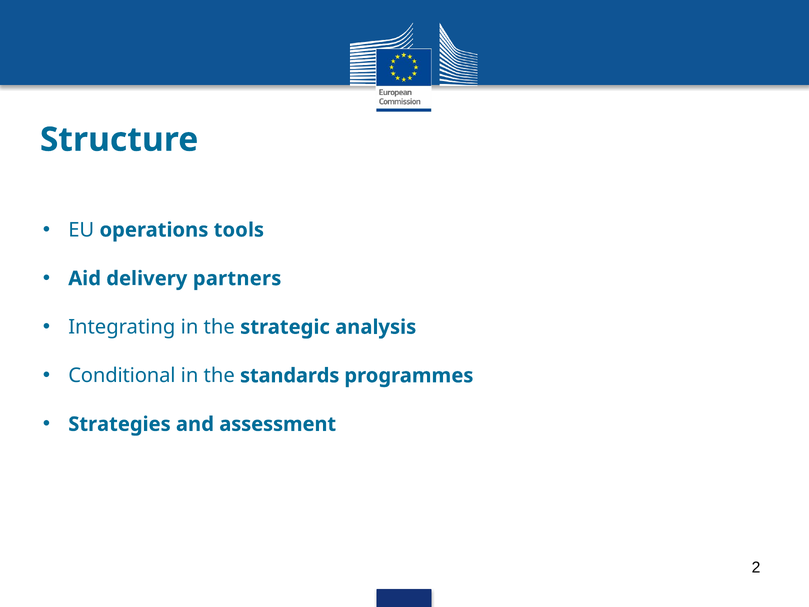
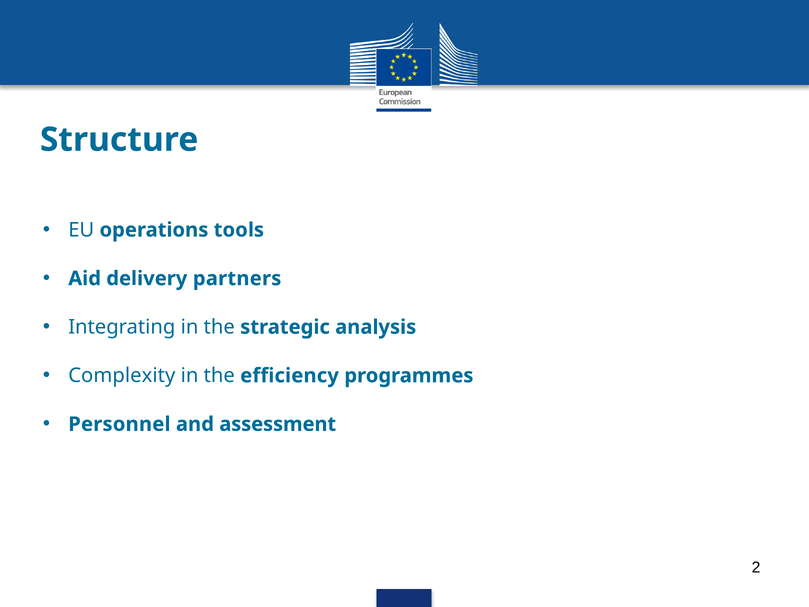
Conditional: Conditional -> Complexity
standards: standards -> efficiency
Strategies: Strategies -> Personnel
